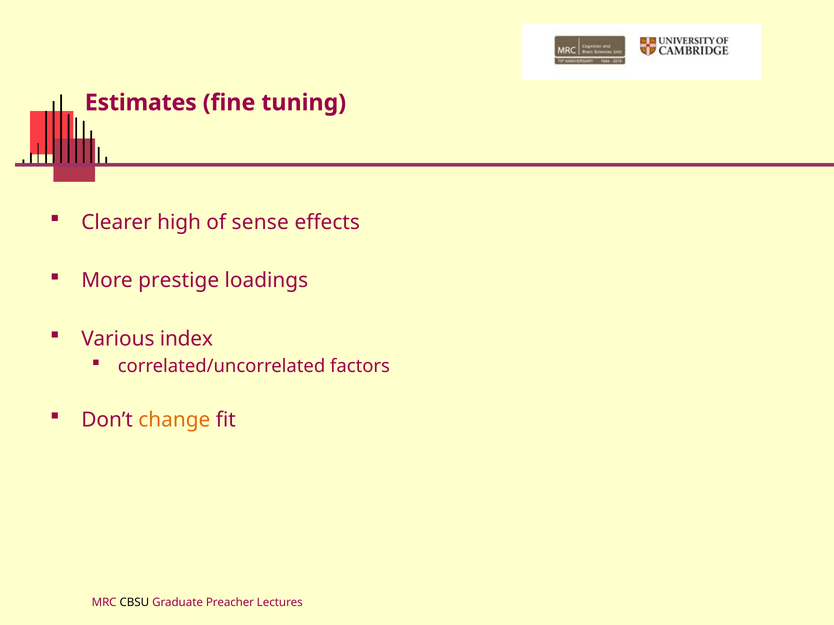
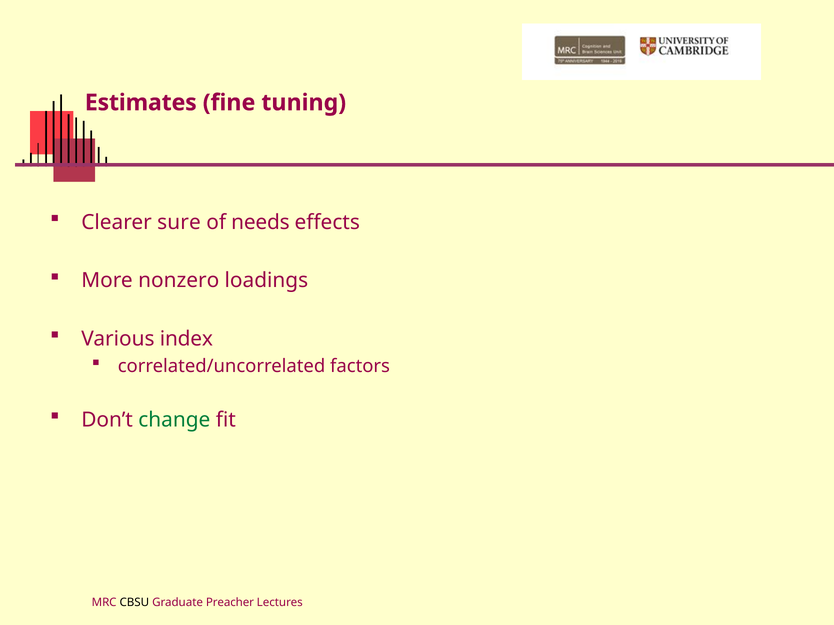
high: high -> sure
sense: sense -> needs
prestige: prestige -> nonzero
change colour: orange -> green
